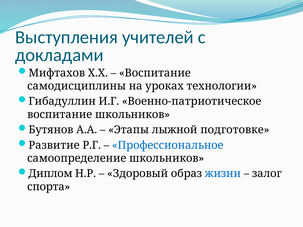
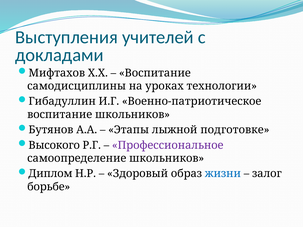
Развитие: Развитие -> Высокого
Профессиональное colour: blue -> purple
спорта: спорта -> борьбе
